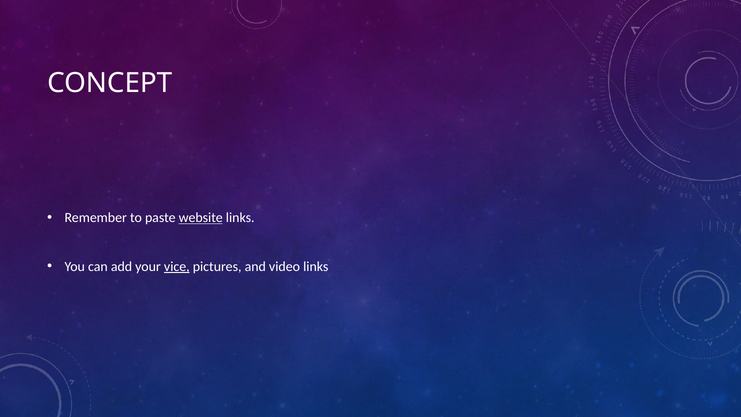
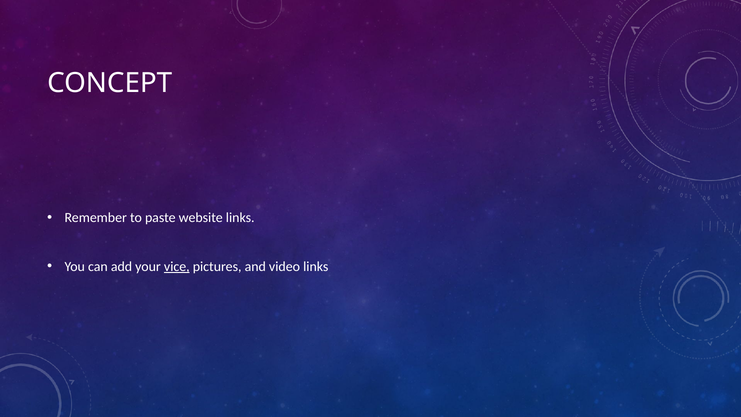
website underline: present -> none
